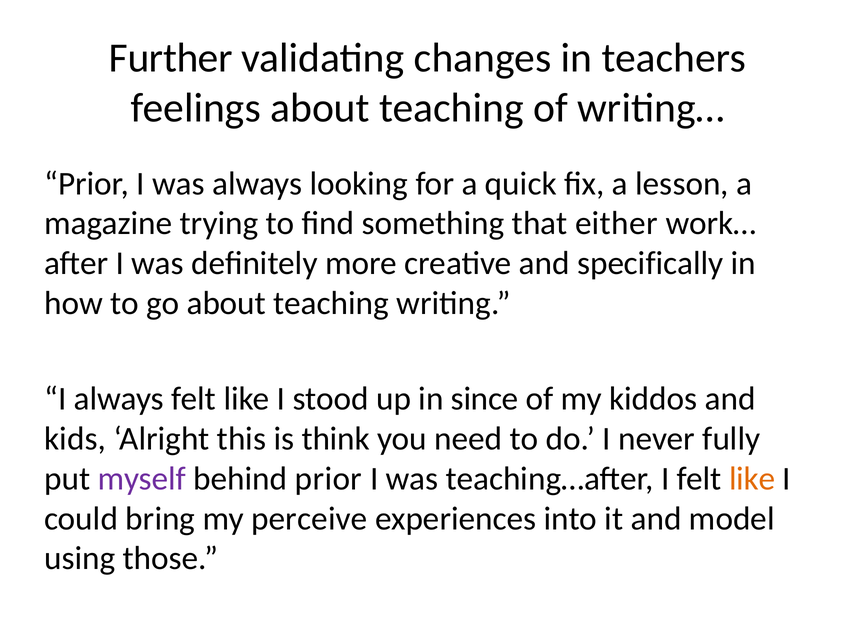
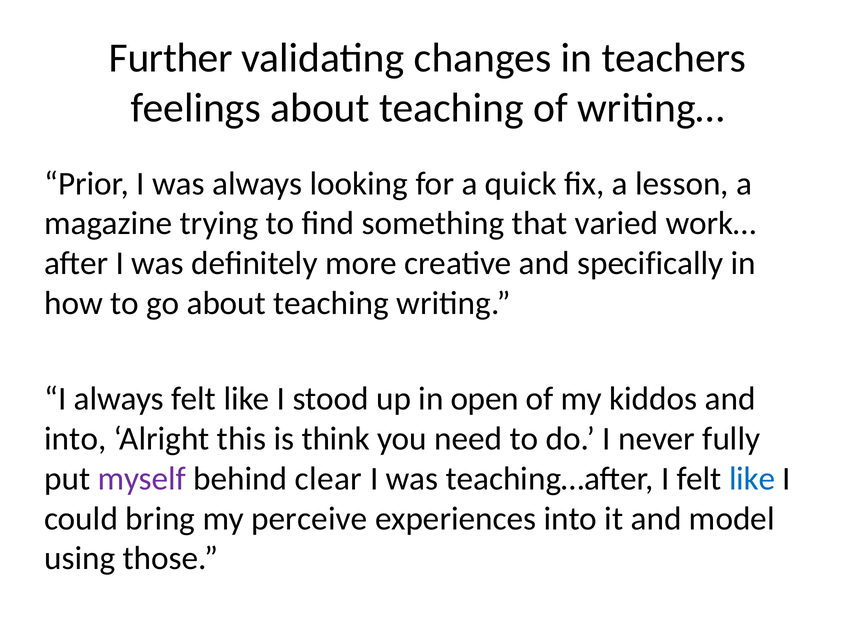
either: either -> varied
since: since -> open
kids at (75, 439): kids -> into
behind prior: prior -> clear
like at (752, 479) colour: orange -> blue
